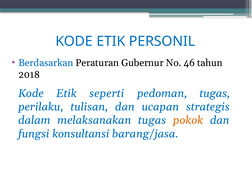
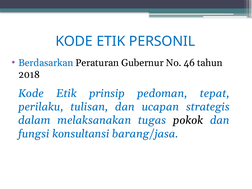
seperti: seperti -> prinsip
pedoman tugas: tugas -> tepat
pokok colour: orange -> black
